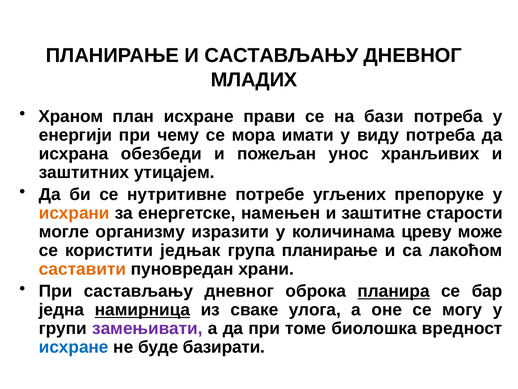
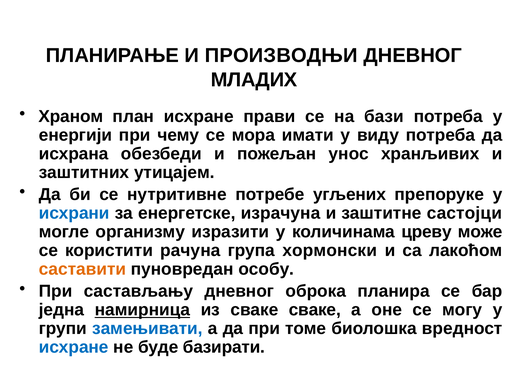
И САСТАВЉАЊУ: САСТАВЉАЊУ -> ПРОИЗВОДЊИ
исхрани colour: orange -> blue
намењен: намењен -> израчуна
старости: старости -> састојци
једњак: једњак -> рачуна
група планирање: планирање -> хормонски
храни: храни -> особу
планира underline: present -> none
сваке улога: улога -> сваке
замењивати colour: purple -> blue
